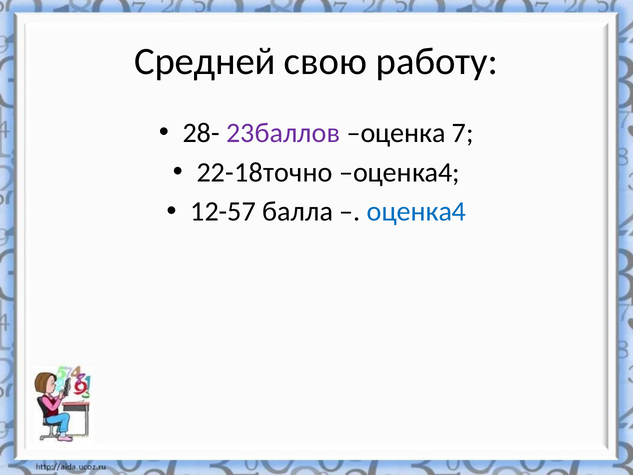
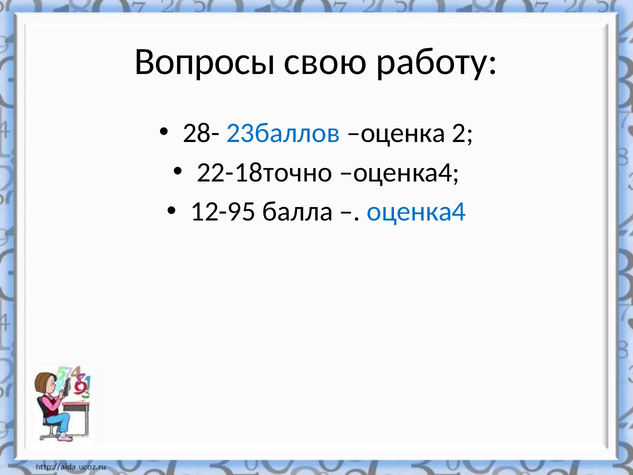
Средней: Средней -> Вопросы
23баллов colour: purple -> blue
7: 7 -> 2
12-57: 12-57 -> 12-95
